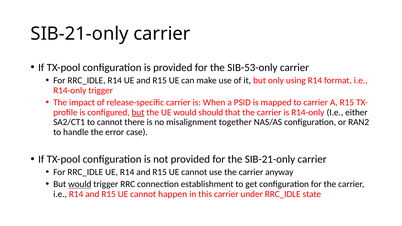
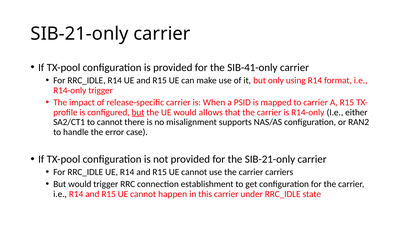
SIB-53-only: SIB-53-only -> SIB-41-only
should: should -> allows
together: together -> supports
anyway: anyway -> carriers
would at (80, 184) underline: present -> none
